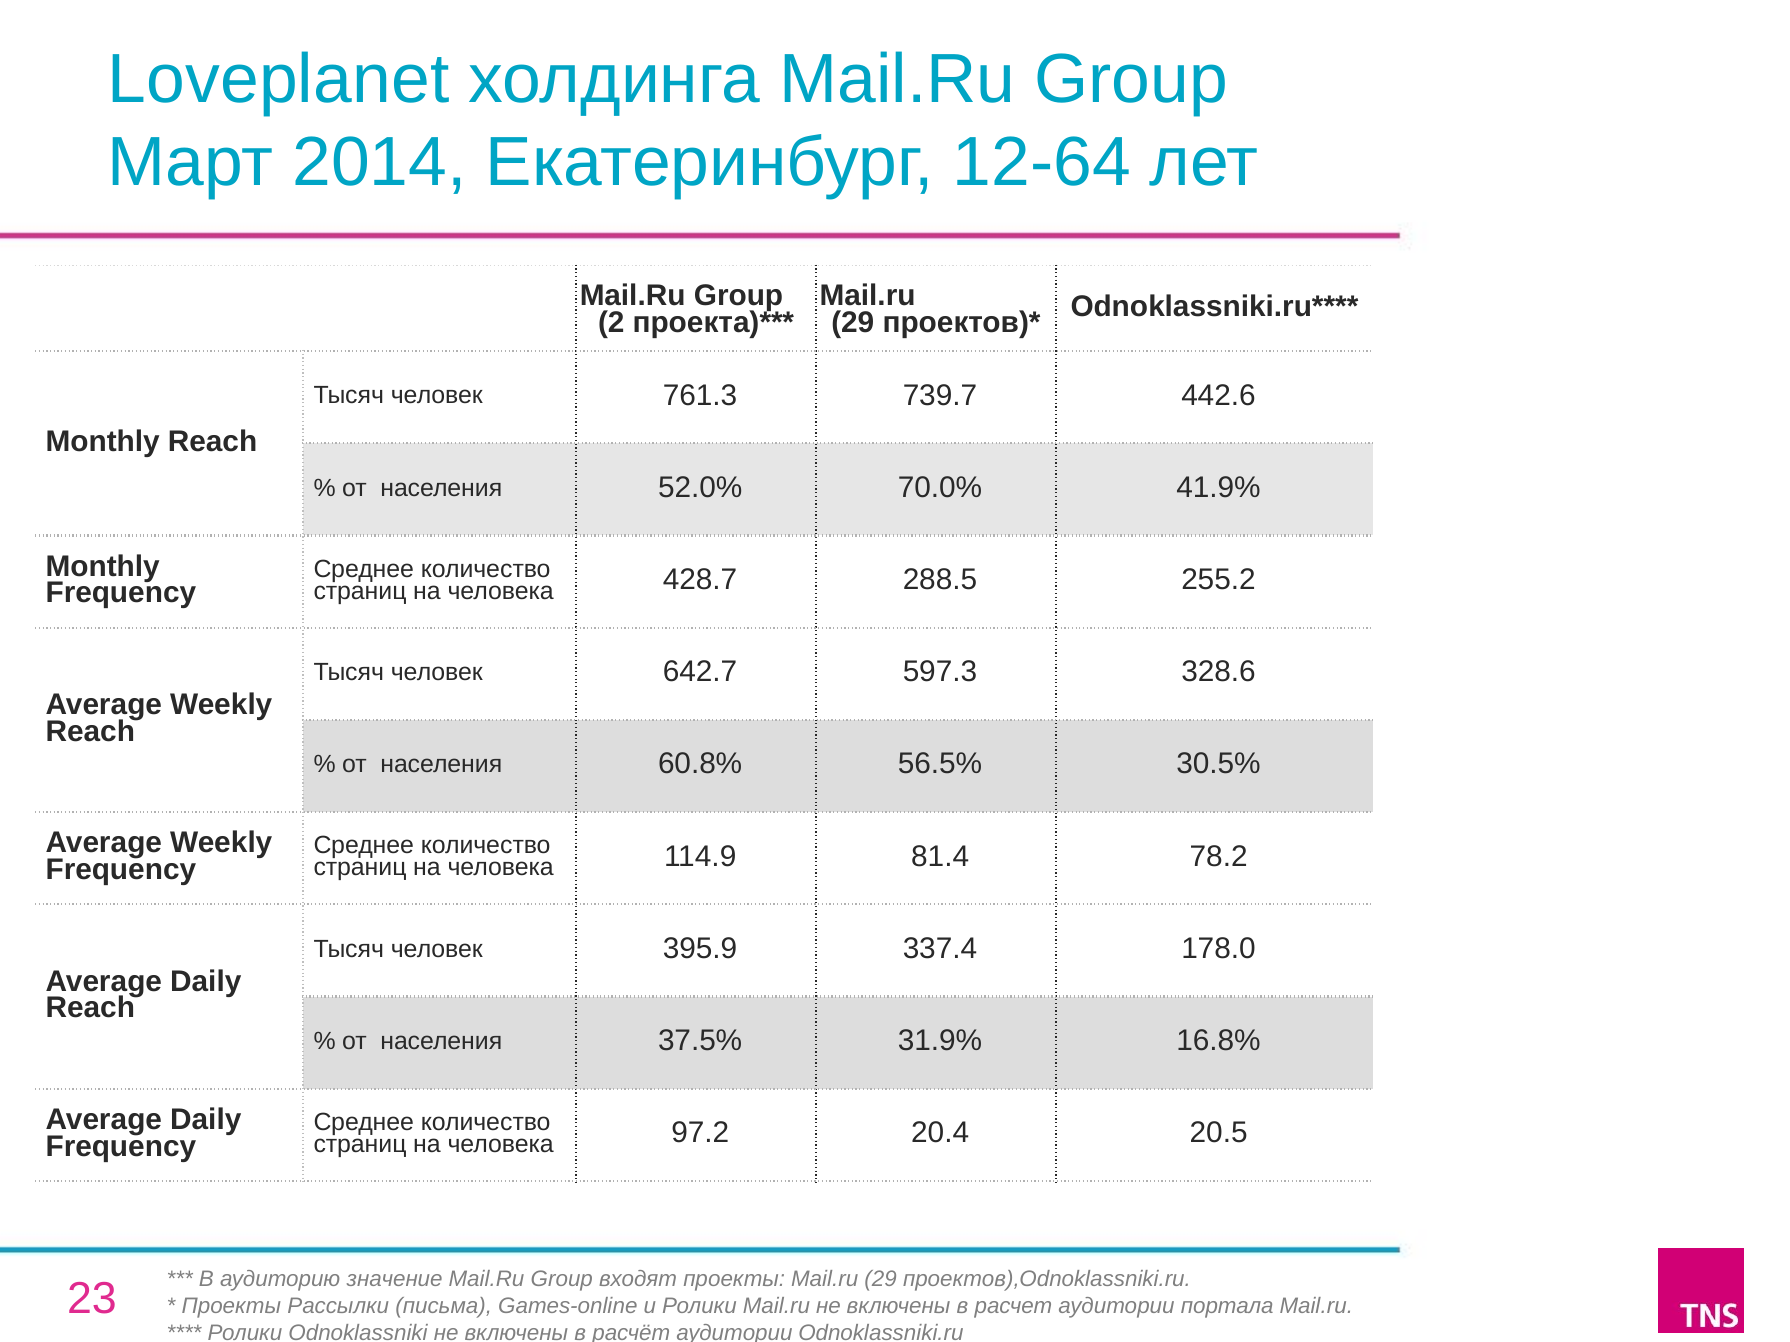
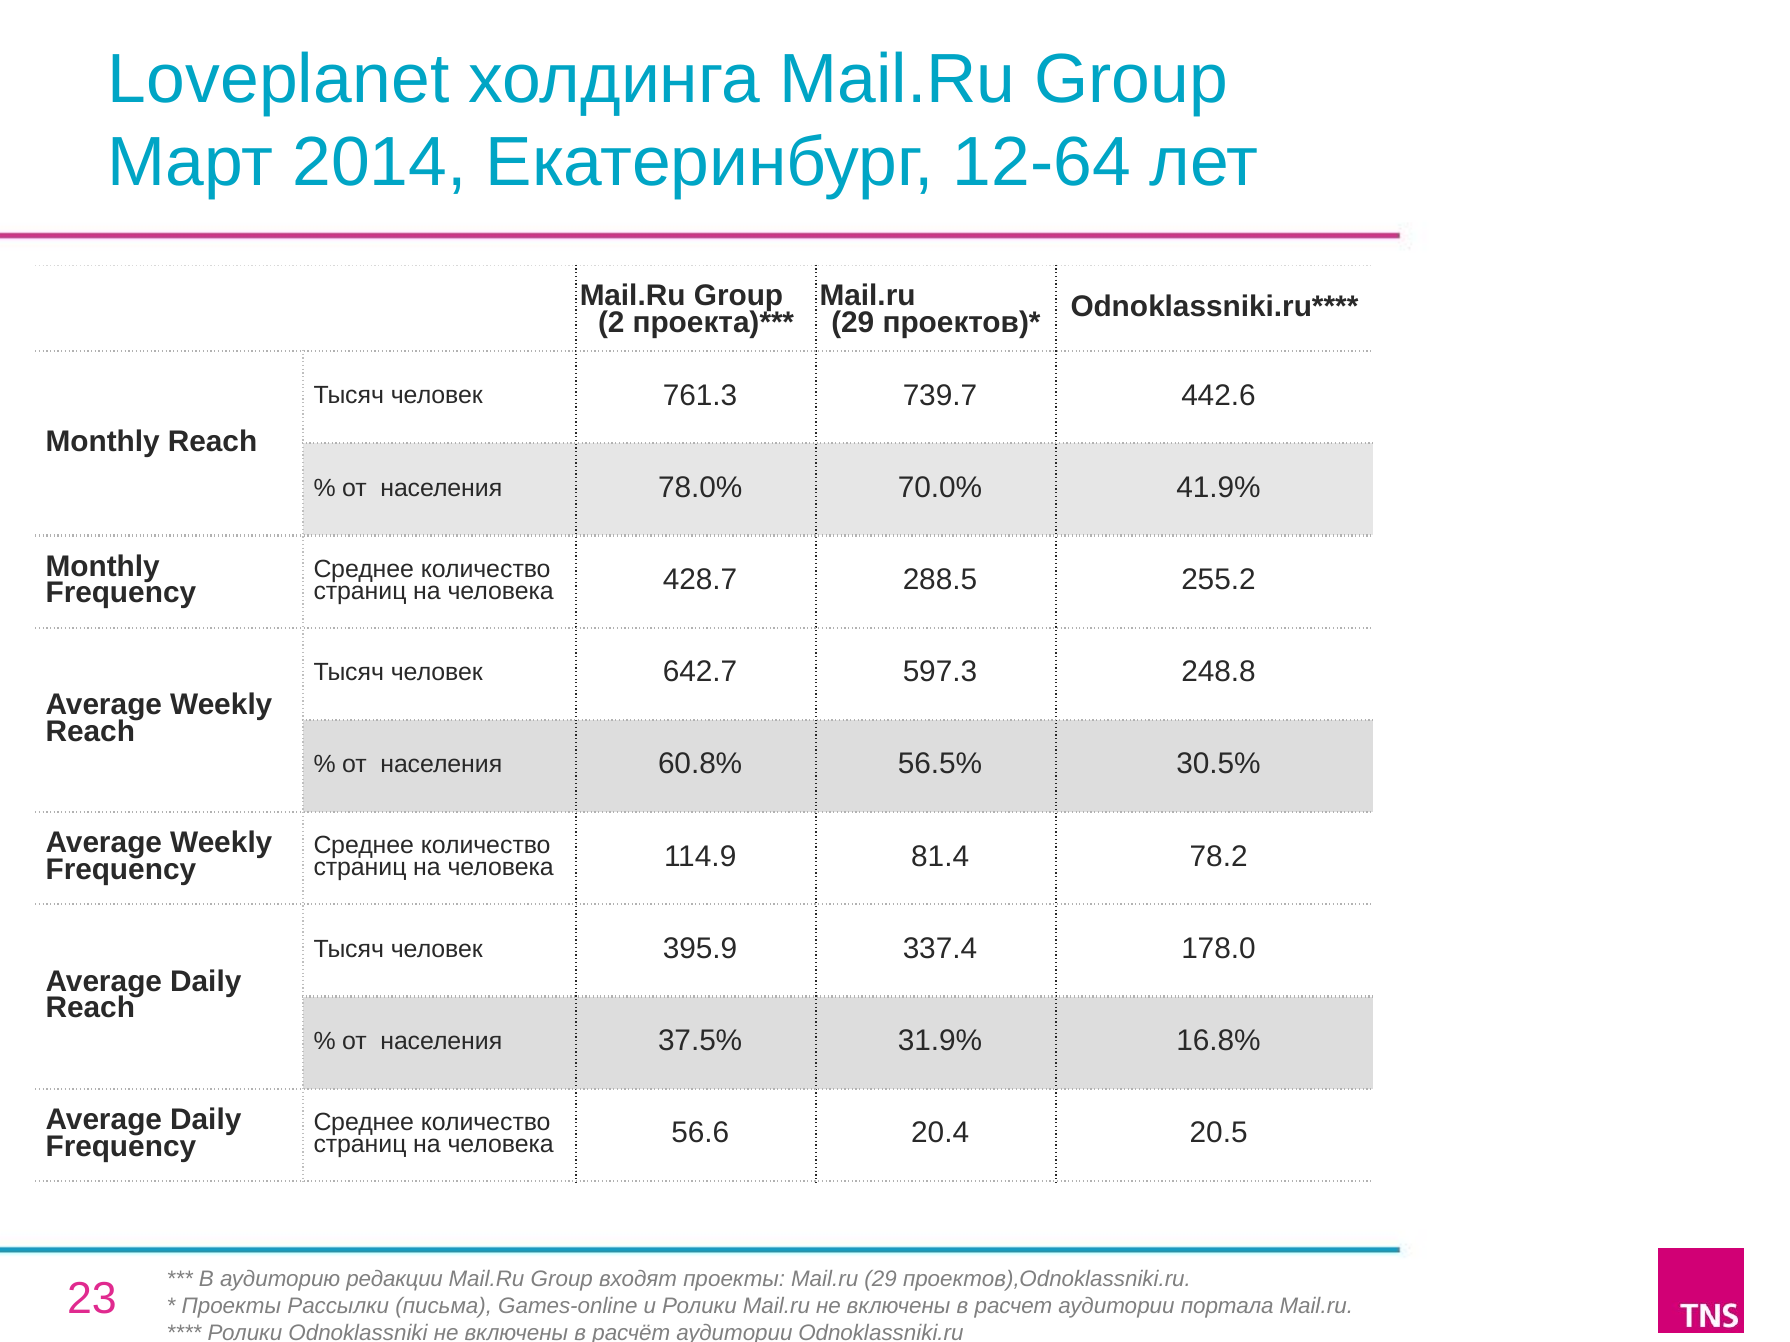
52.0%: 52.0% -> 78.0%
328.6: 328.6 -> 248.8
97.2: 97.2 -> 56.6
значение: значение -> редакции
